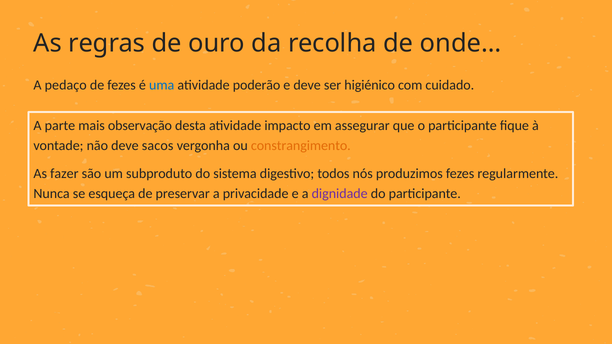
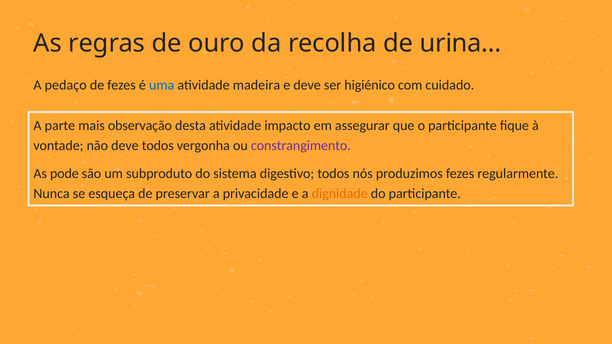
onde…: onde… -> urina…
poderão: poderão -> madeira
deve sacos: sacos -> todos
constrangimento colour: orange -> purple
fazer: fazer -> pode
dignidade colour: purple -> orange
